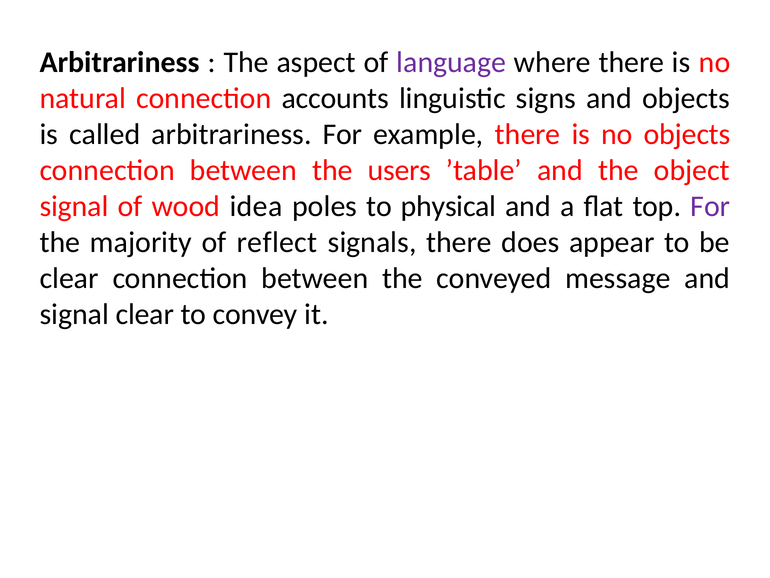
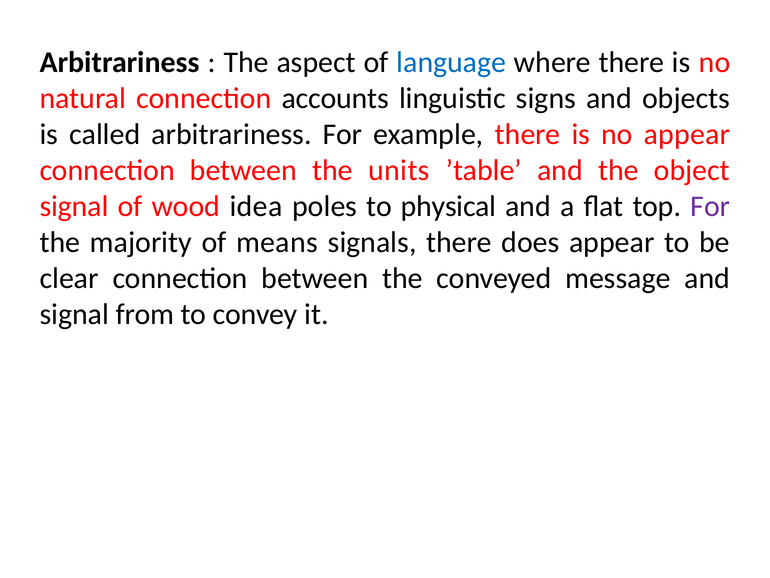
language colour: purple -> blue
no objects: objects -> appear
users: users -> units
reflect: reflect -> means
signal clear: clear -> from
